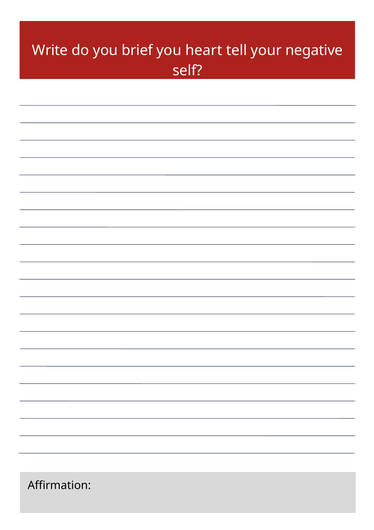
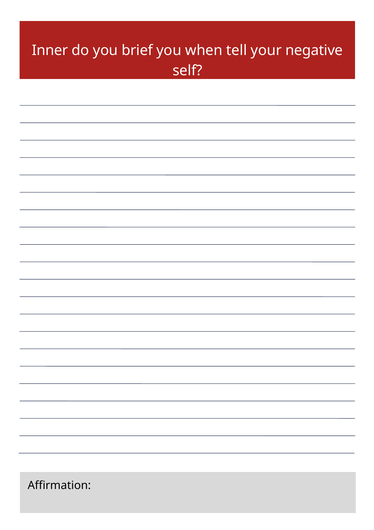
Write: Write -> Inner
heart: heart -> when
